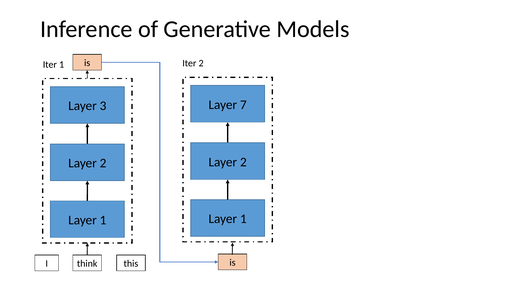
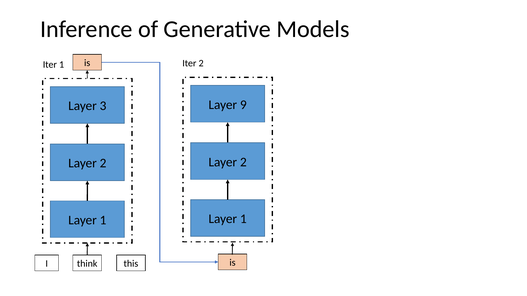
7: 7 -> 9
